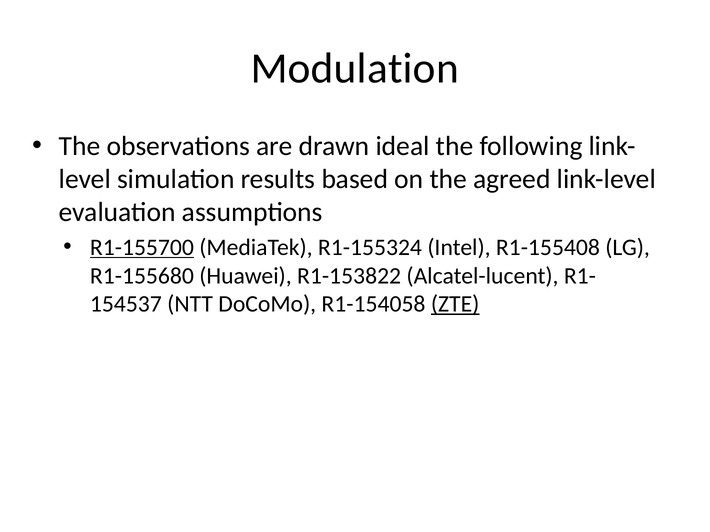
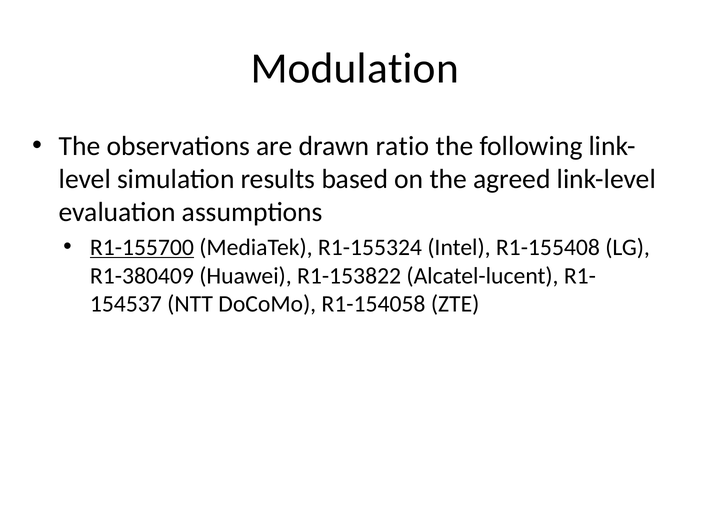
ideal: ideal -> ratio
R1-155680: R1-155680 -> R1-380409
ZTE underline: present -> none
